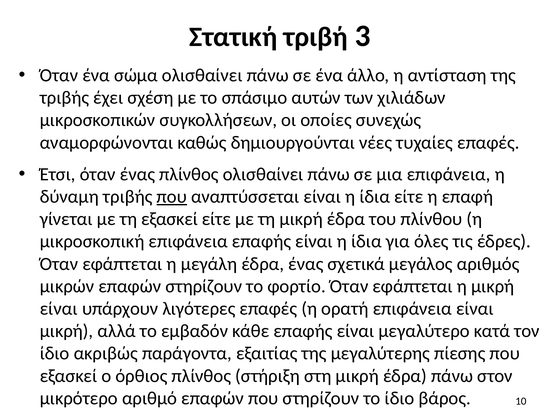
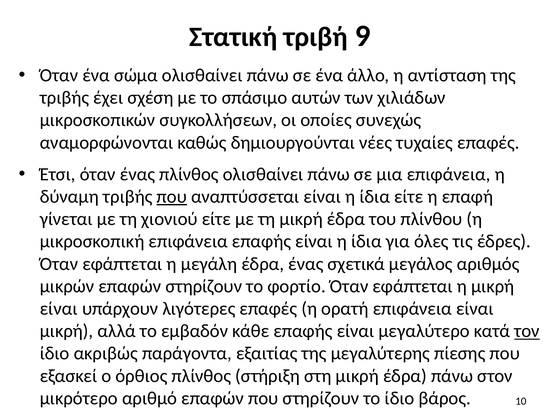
3: 3 -> 9
τη εξασκεί: εξασκεί -> χιονιού
τον underline: none -> present
